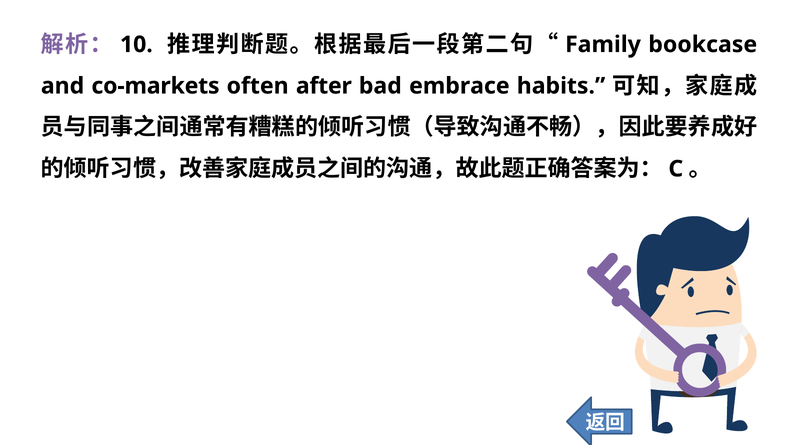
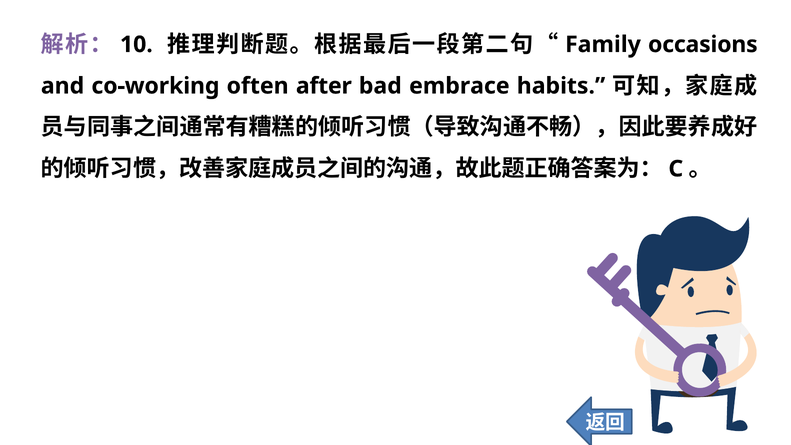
bookcase: bookcase -> occasions
co-markets: co-markets -> co-working
